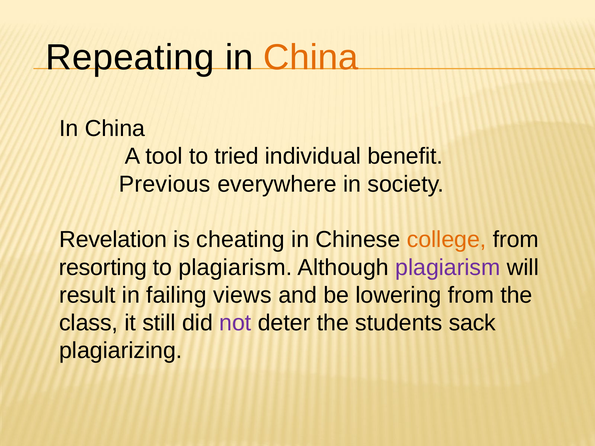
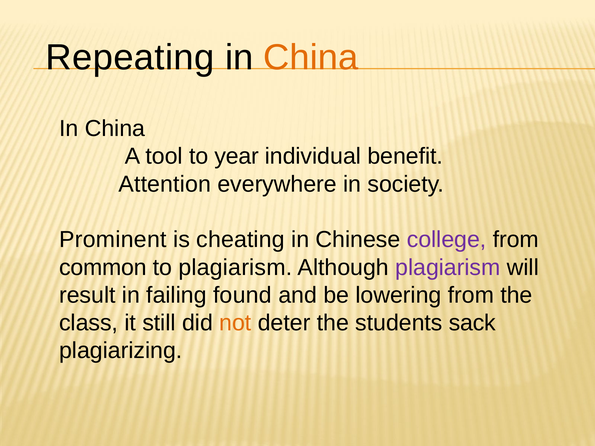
tried: tried -> year
Previous: Previous -> Attention
Revelation: Revelation -> Prominent
college colour: orange -> purple
resorting: resorting -> common
views: views -> found
not colour: purple -> orange
